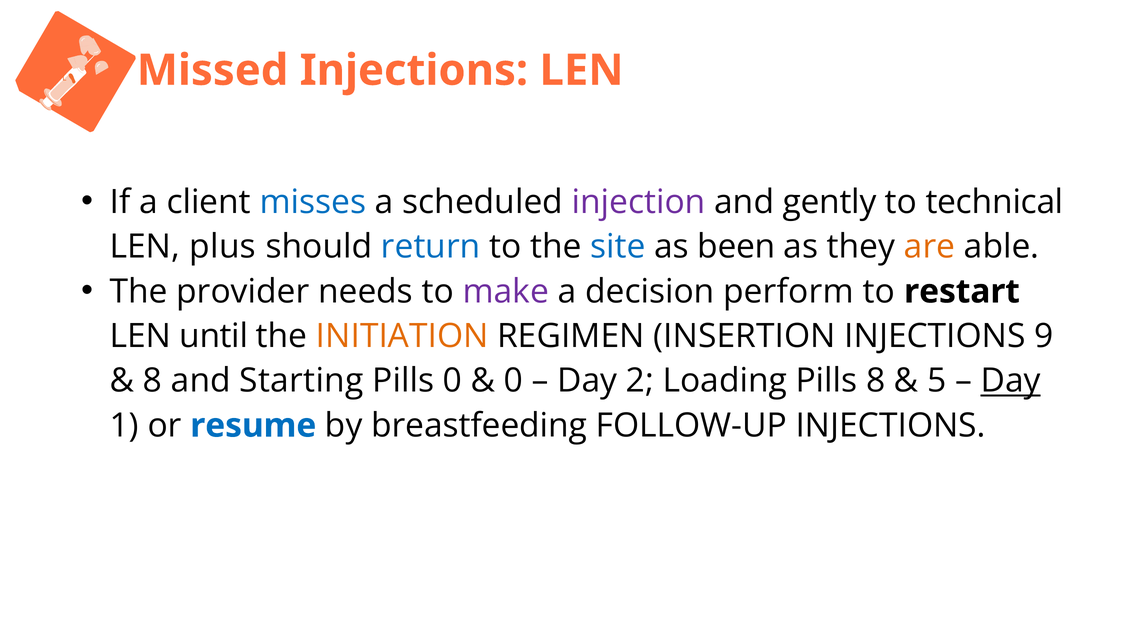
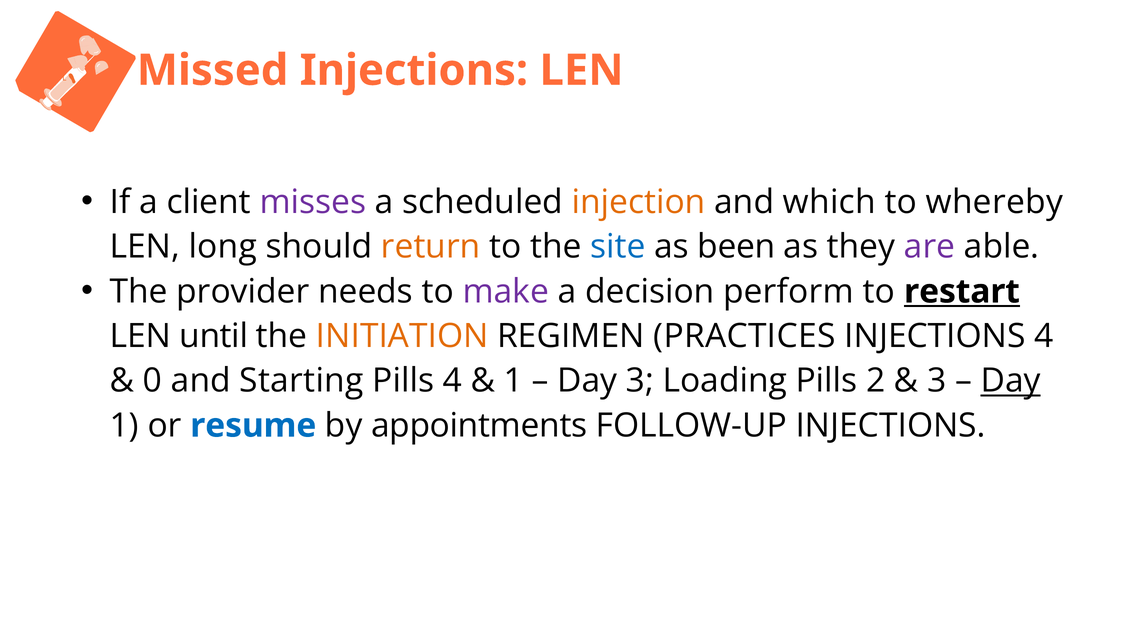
misses colour: blue -> purple
injection colour: purple -> orange
gently: gently -> which
technical: technical -> whereby
plus: plus -> long
return colour: blue -> orange
are colour: orange -> purple
restart underline: none -> present
INSERTION: INSERTION -> PRACTICES
INJECTIONS 9: 9 -> 4
8 at (153, 381): 8 -> 0
Pills 0: 0 -> 4
0 at (514, 381): 0 -> 1
Day 2: 2 -> 3
Pills 8: 8 -> 2
5 at (937, 381): 5 -> 3
breastfeeding: breastfeeding -> appointments
